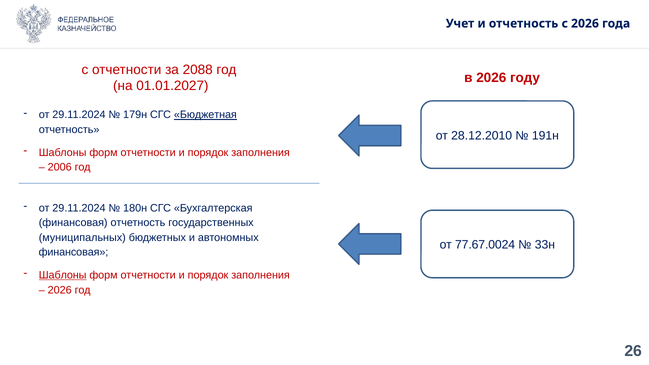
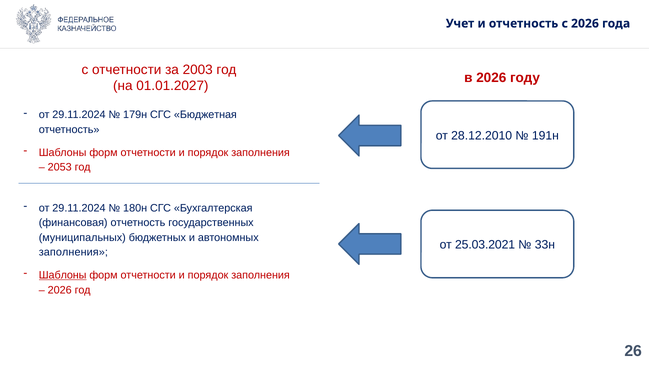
2088: 2088 -> 2003
Бюджетная underline: present -> none
2006: 2006 -> 2053
77.67.0024: 77.67.0024 -> 25.03.2021
финансовая at (73, 252): финансовая -> заполнения
